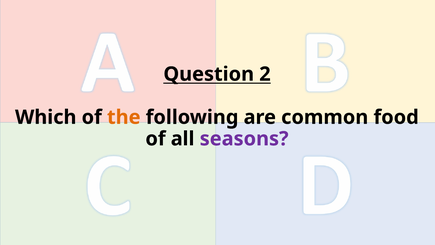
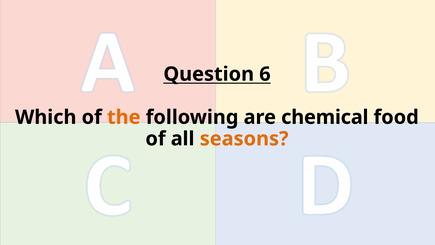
2: 2 -> 6
common: common -> chemical
seasons colour: purple -> orange
